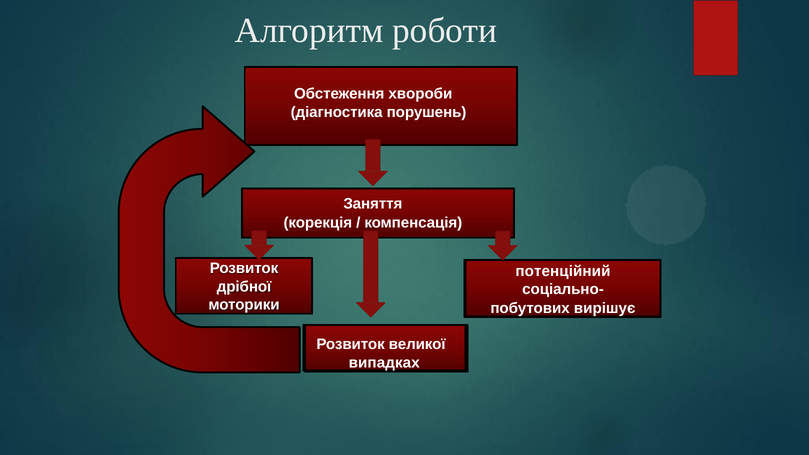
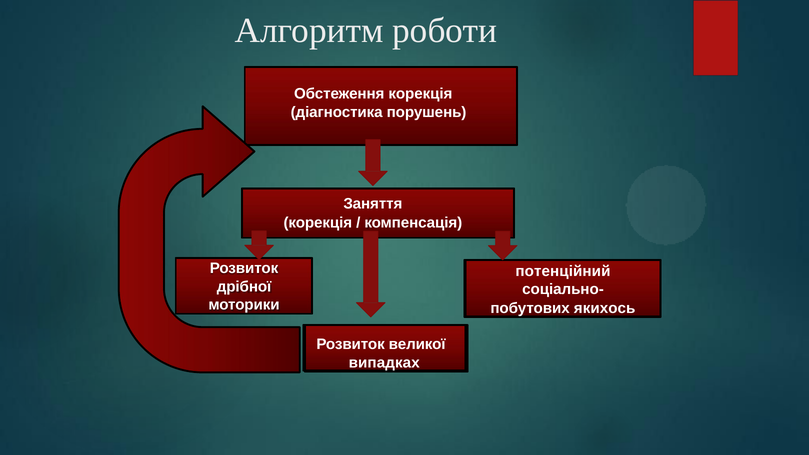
Обстеження хвороби: хвороби -> корекція
вирішує: вирішує -> якихось
